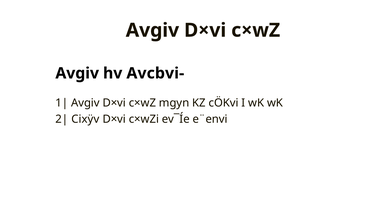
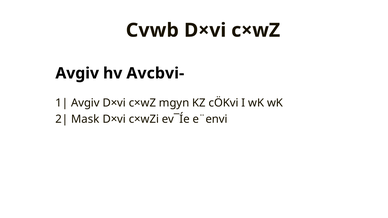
Avgiv at (152, 30): Avgiv -> Cvwb
Cixÿv: Cixÿv -> Mask
